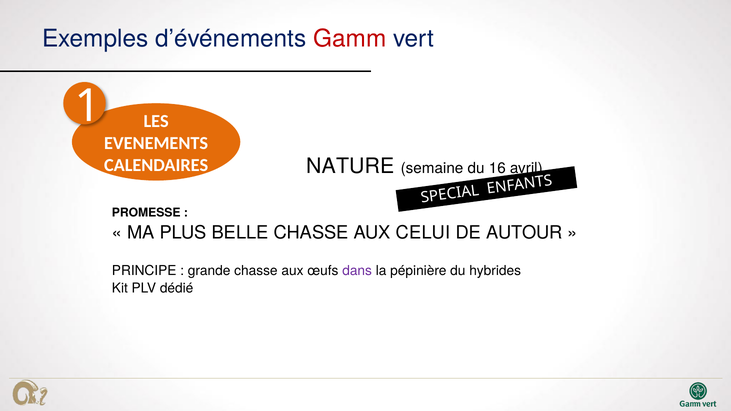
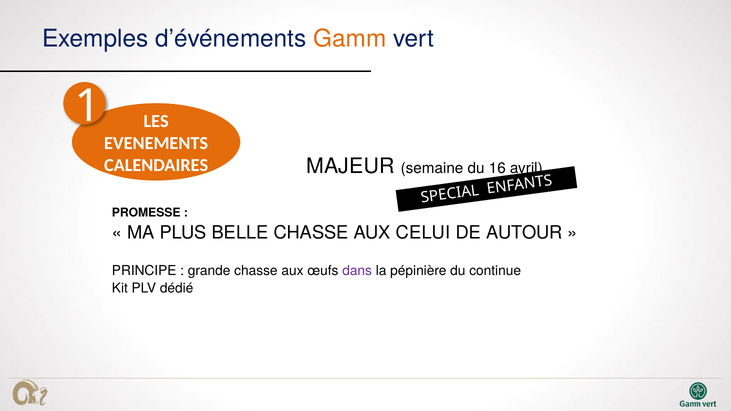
Gamm colour: red -> orange
NATURE: NATURE -> MAJEUR
hybrides: hybrides -> continue
